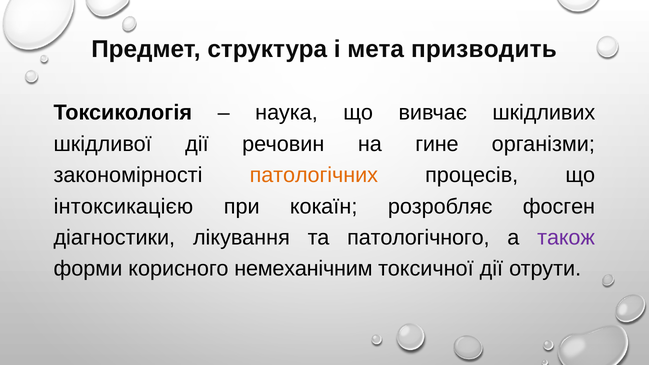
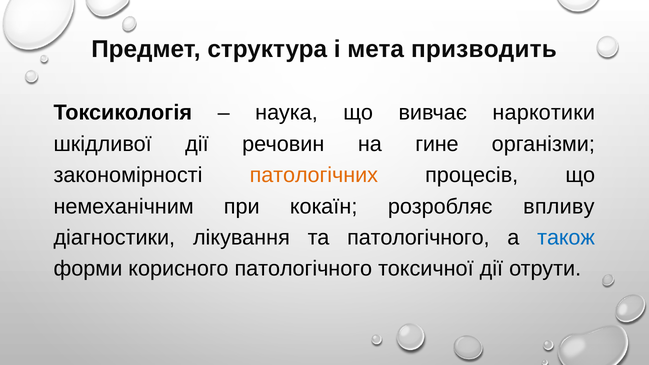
шкідливих: шкідливих -> наркотики
інтоксикацією: інтоксикацією -> немеханічним
фосген: фосген -> впливу
також colour: purple -> blue
корисного немеханічним: немеханічним -> патологічного
